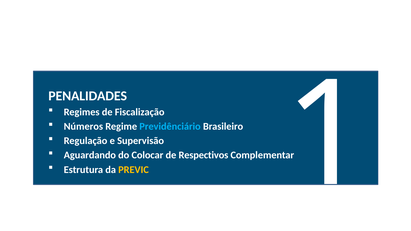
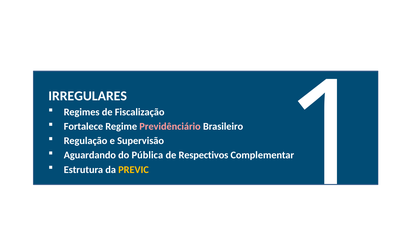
PENALIDADES: PENALIDADES -> IRREGULARES
Números: Números -> Fortalece
Previdênciário colour: light blue -> pink
Colocar: Colocar -> Pública
